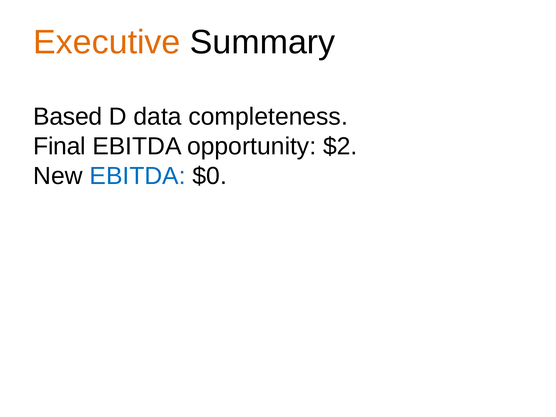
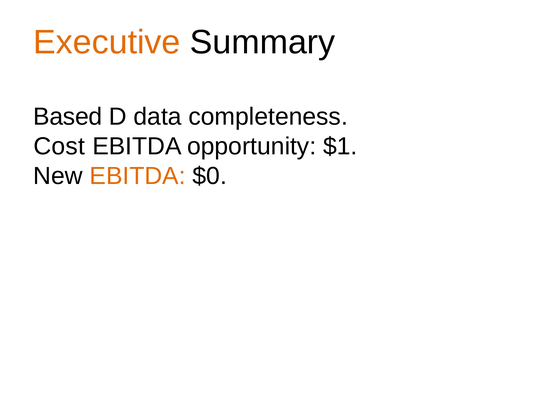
Final: Final -> Cost
$2: $2 -> $1
EBITDA at (138, 176) colour: blue -> orange
